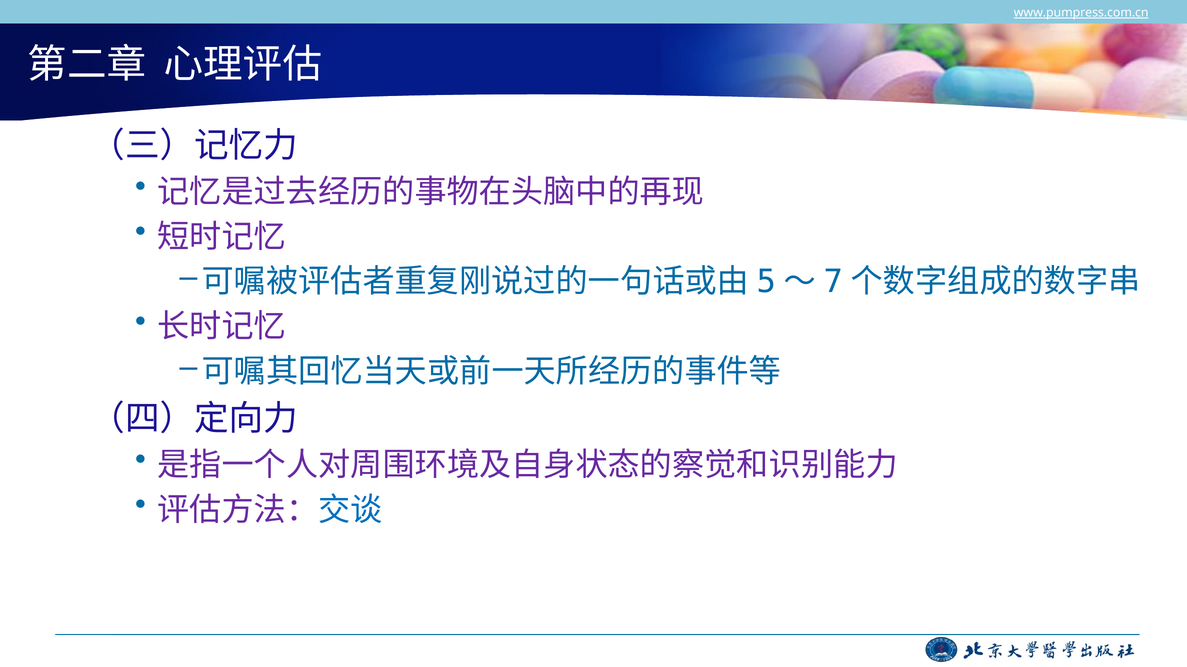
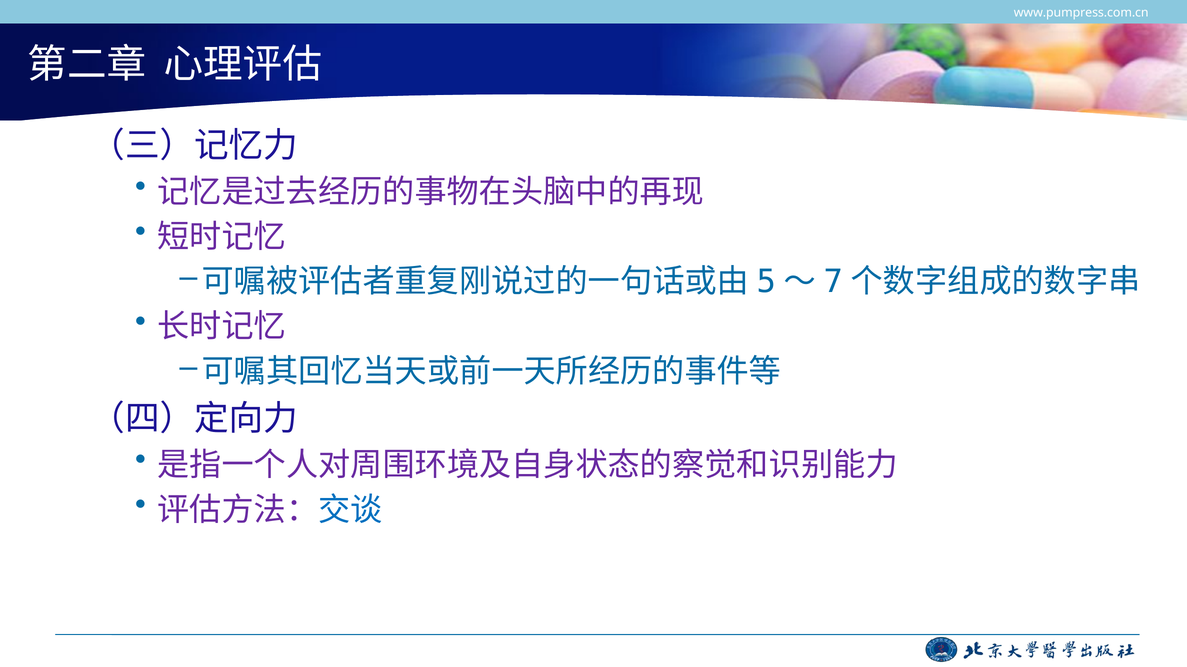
www.pumpress.com.cn underline: present -> none
